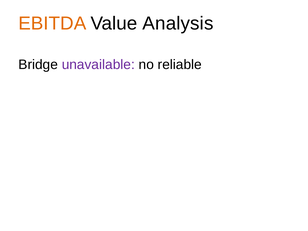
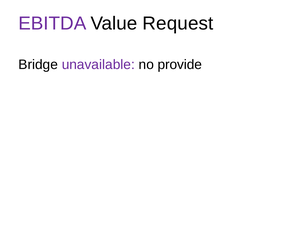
EBITDA colour: orange -> purple
Analysis: Analysis -> Request
reliable: reliable -> provide
